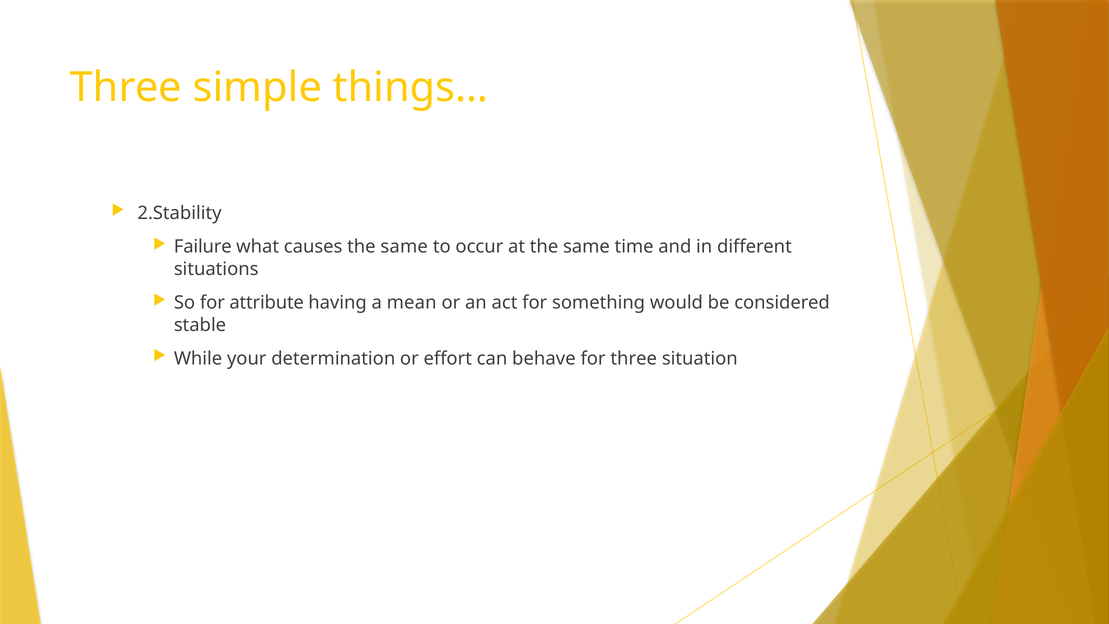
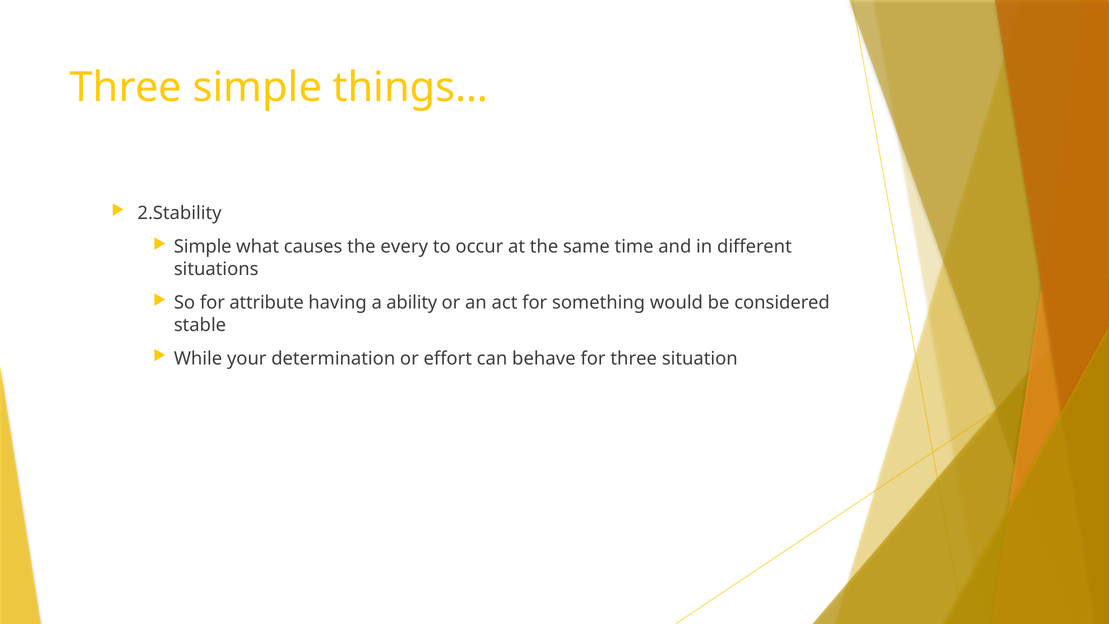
Failure at (203, 247): Failure -> Simple
causes the same: same -> every
mean: mean -> ability
